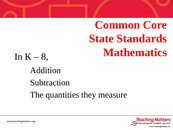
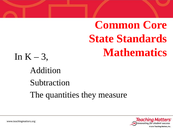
8: 8 -> 3
